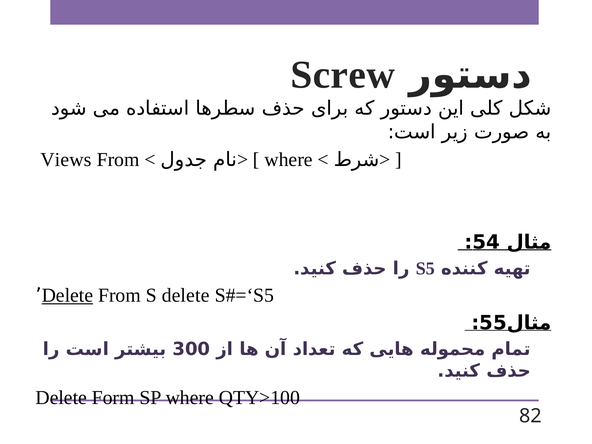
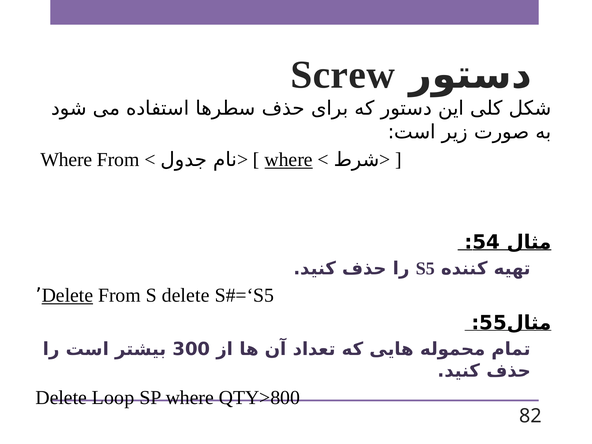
Views at (66, 160): Views -> Where
where at (289, 160) underline: none -> present
Form: Form -> Loop
QTY>100: QTY>100 -> QTY>800
